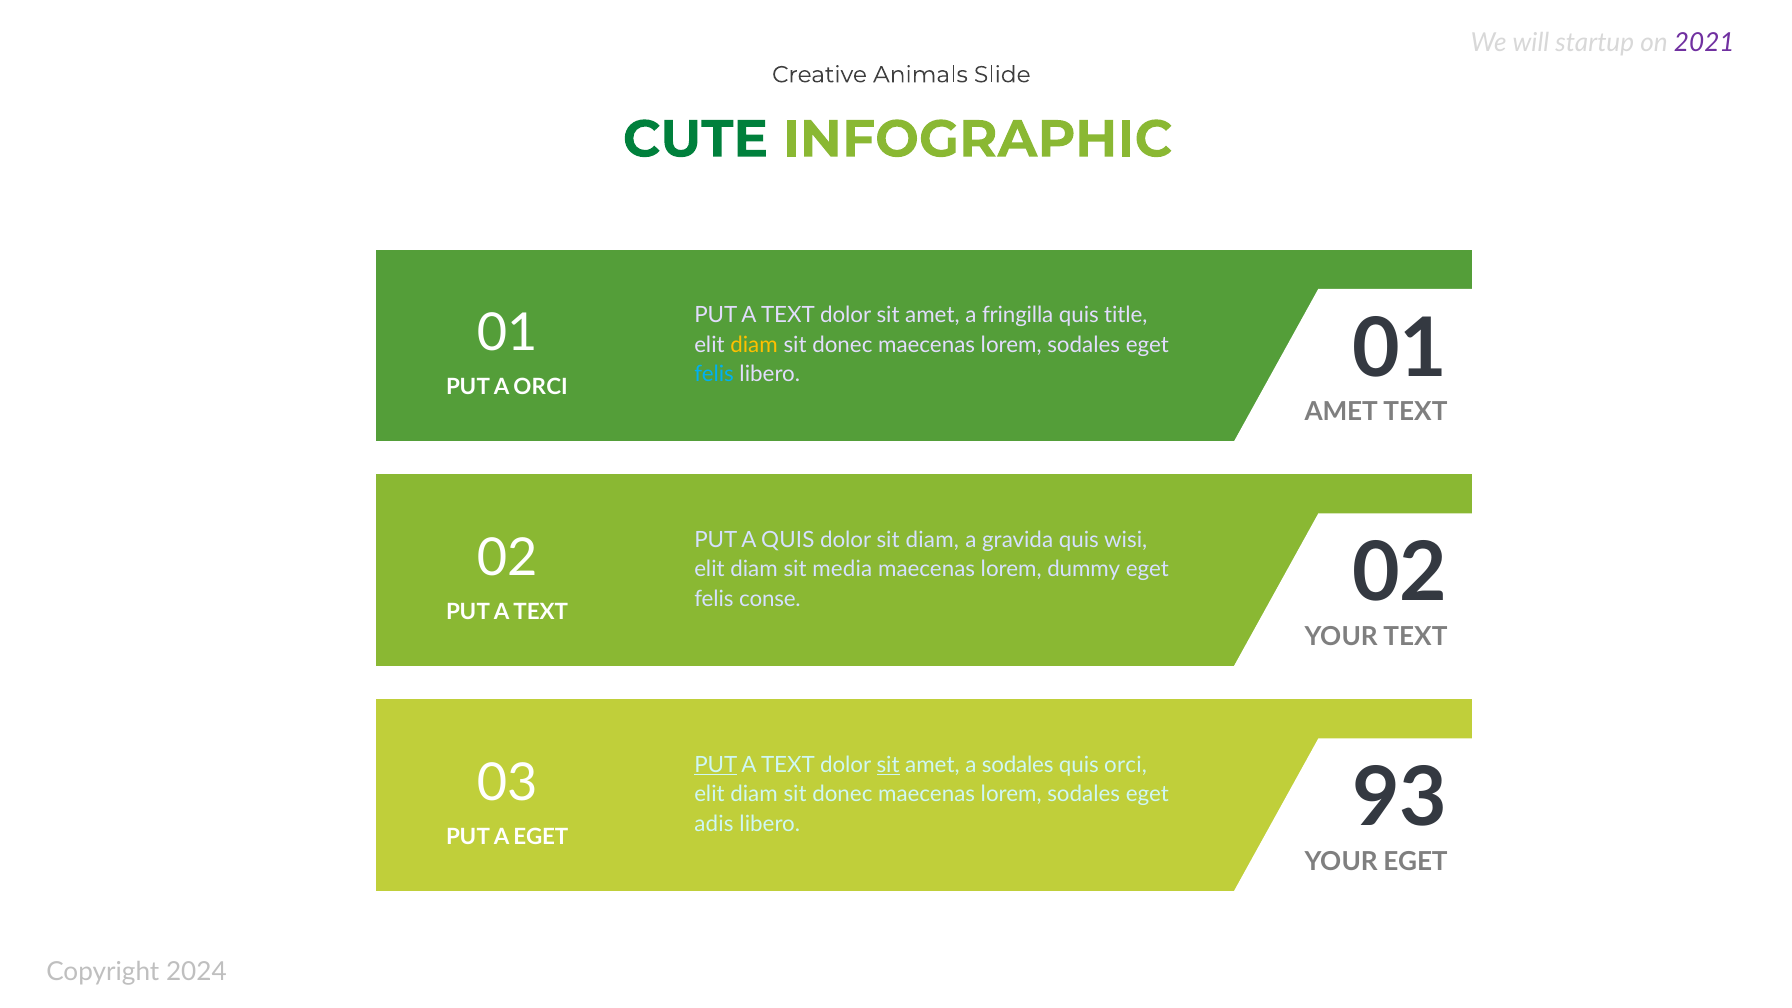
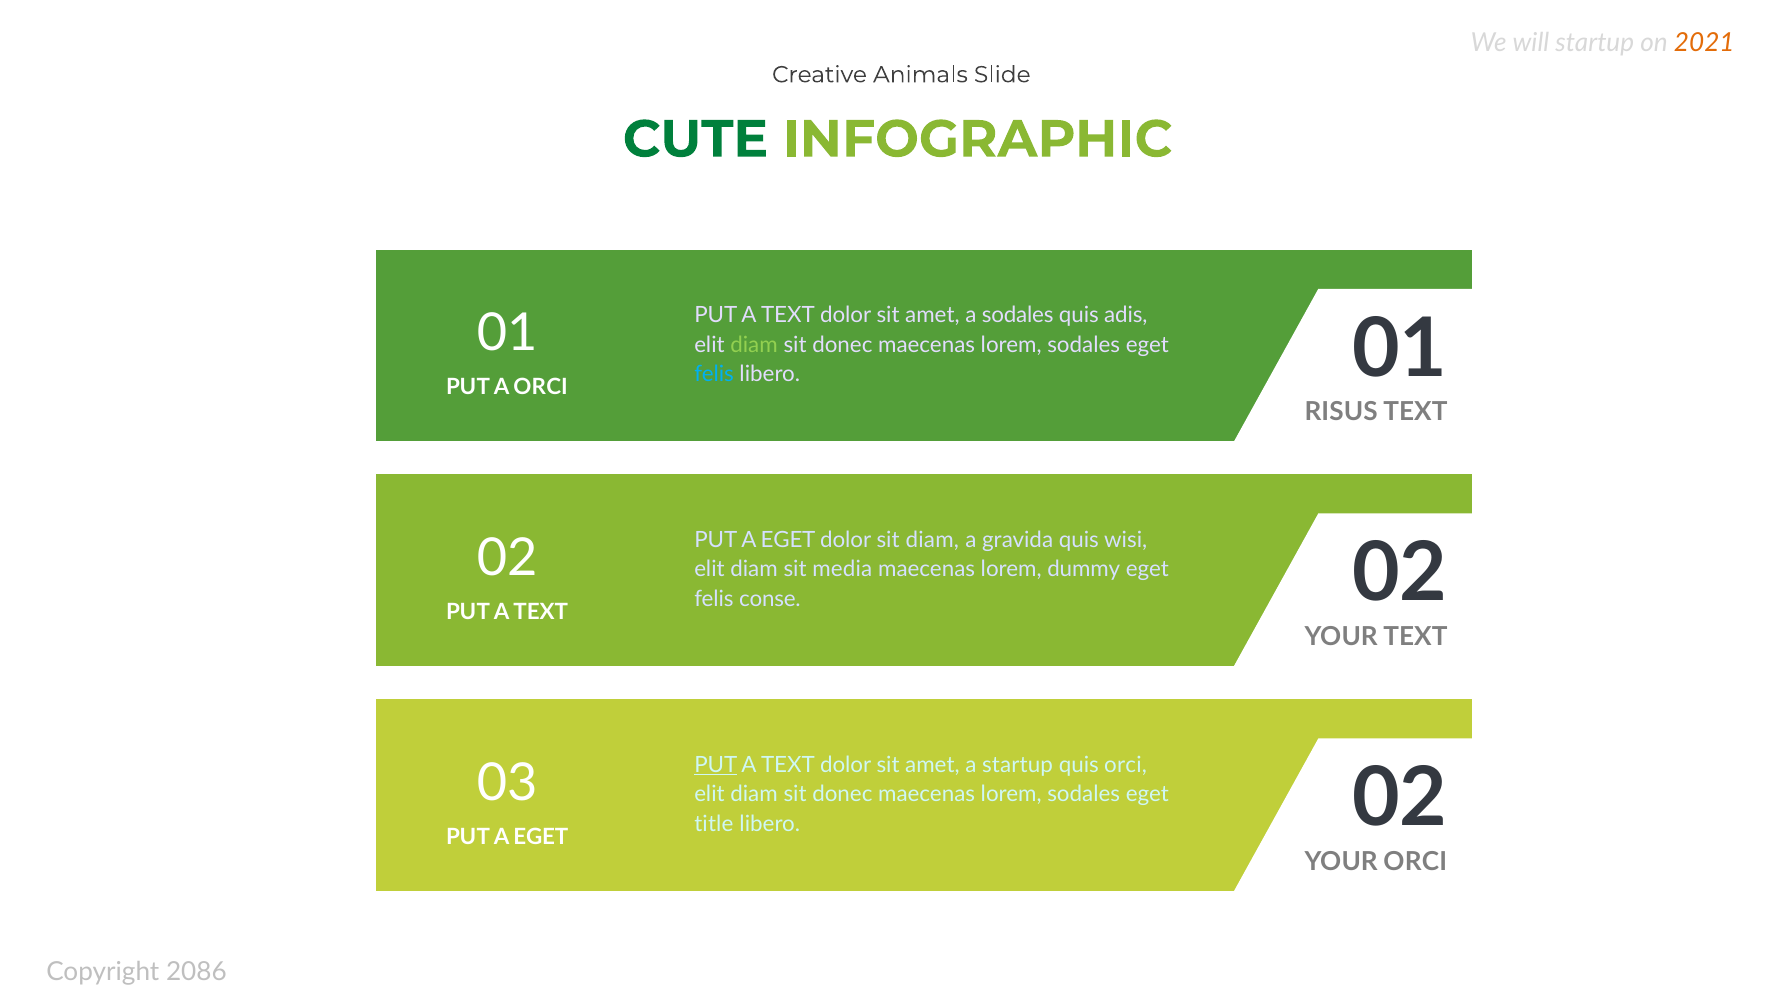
2021 colour: purple -> orange
a fringilla: fringilla -> sodales
title: title -> adis
diam at (754, 345) colour: yellow -> light green
AMET at (1341, 412): AMET -> RISUS
QUIS at (788, 540): QUIS -> EGET
sit at (888, 765) underline: present -> none
a sodales: sodales -> startup
adis: adis -> title
libero 93: 93 -> 02
YOUR EGET: EGET -> ORCI
2024: 2024 -> 2086
